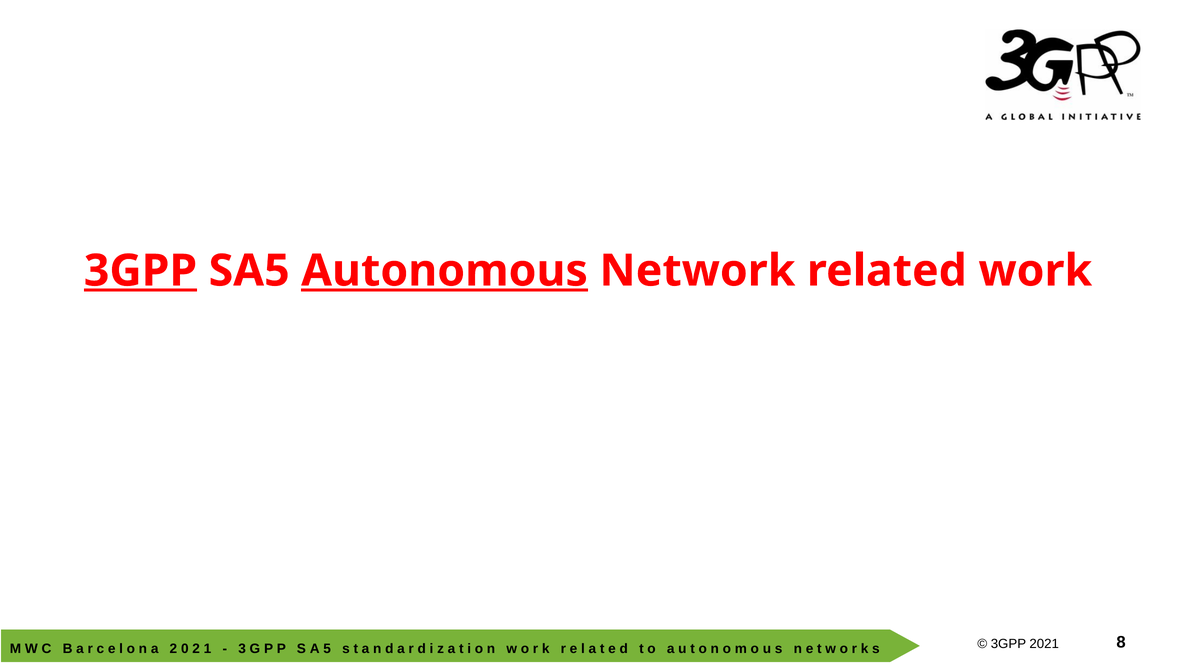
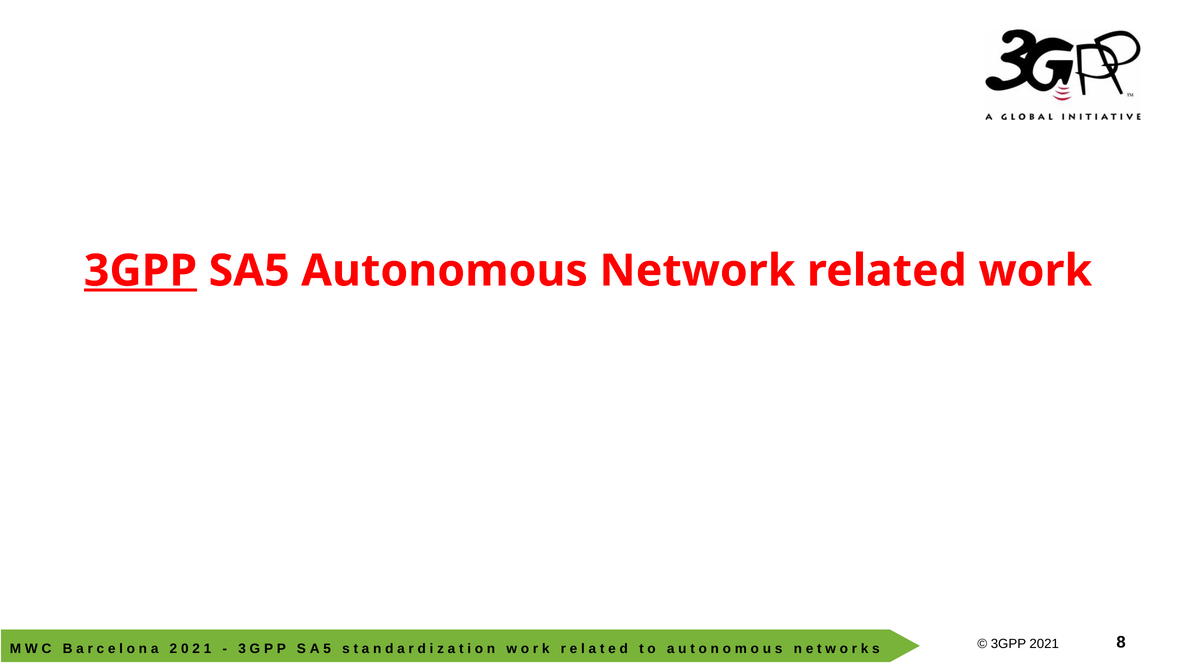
Autonomous underline: present -> none
